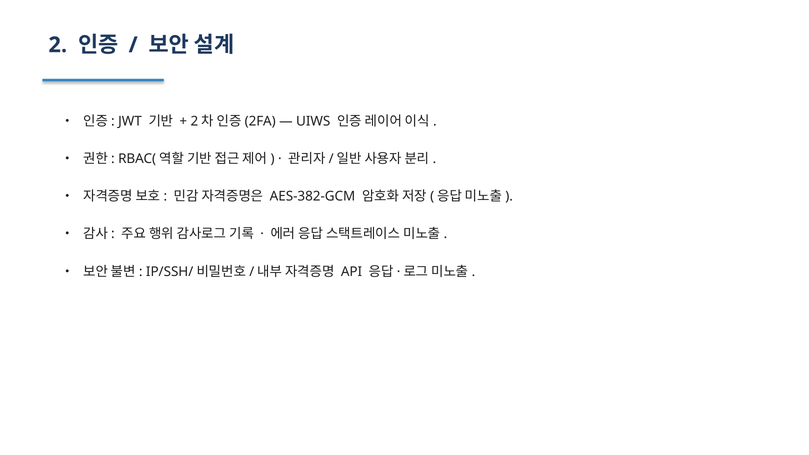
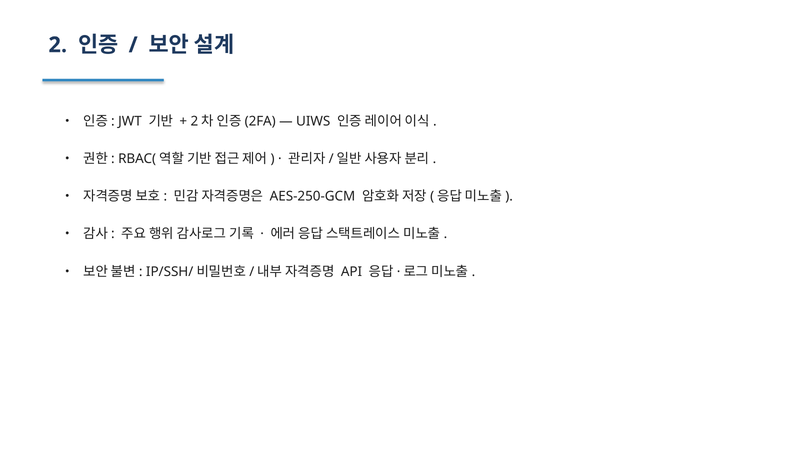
AES-382-GCM: AES-382-GCM -> AES-250-GCM
